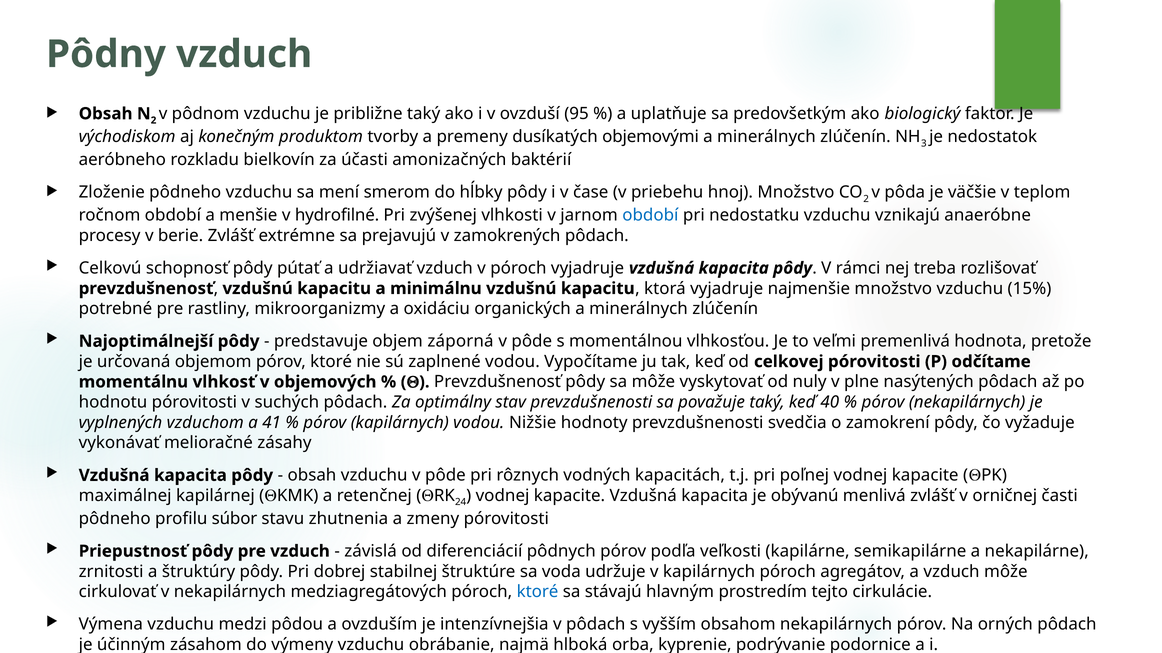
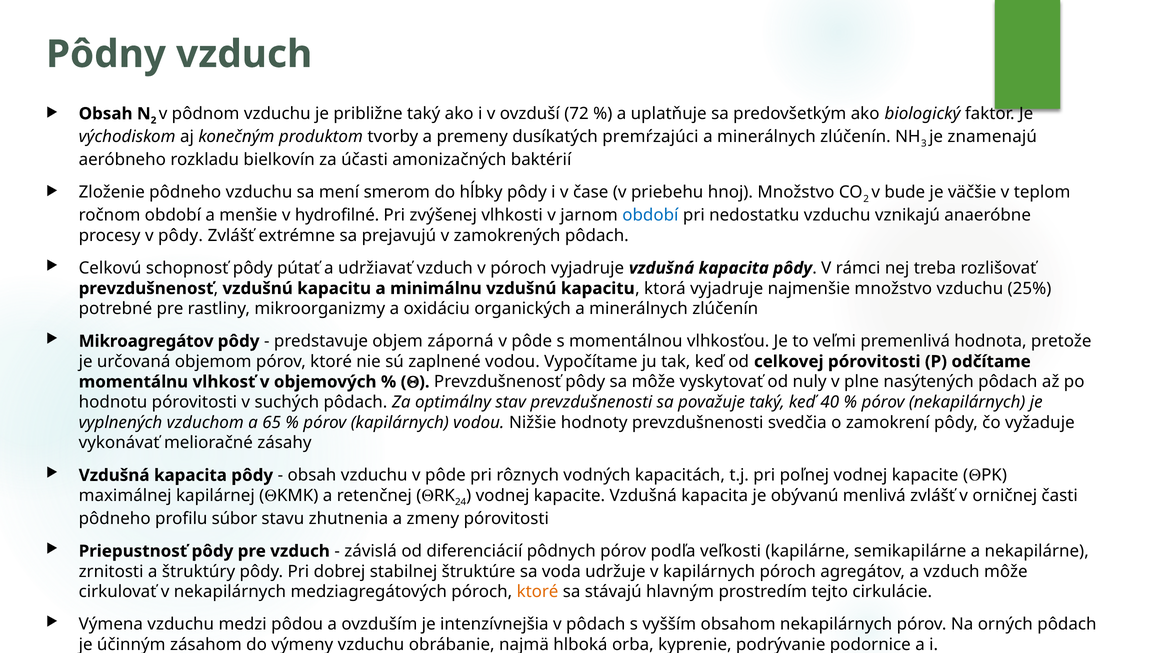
95: 95 -> 72
objemovými: objemovými -> premŕzajúci
nedostatok: nedostatok -> znamenajú
pôda: pôda -> bude
v berie: berie -> pôdy
15%: 15% -> 25%
Najoptimálnejší: Najoptimálnejší -> Mikroagregátov
41: 41 -> 65
ktoré at (538, 592) colour: blue -> orange
